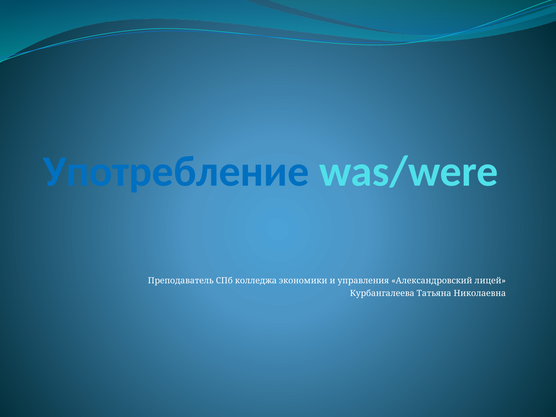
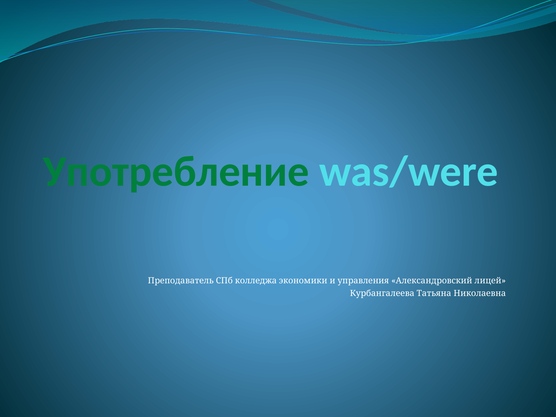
Употребление colour: blue -> green
